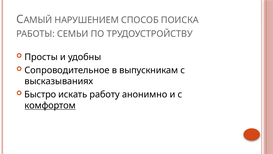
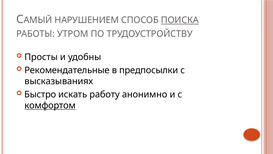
ПОИСКА underline: none -> present
СЕМЬИ: СЕМЬИ -> УТРОМ
Сопроводительное: Сопроводительное -> Рекомендательные
выпускникам: выпускникам -> предпосылки
